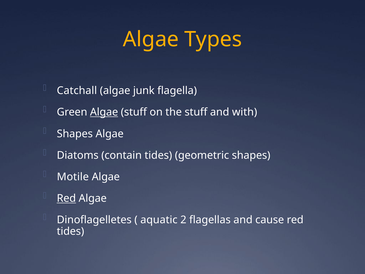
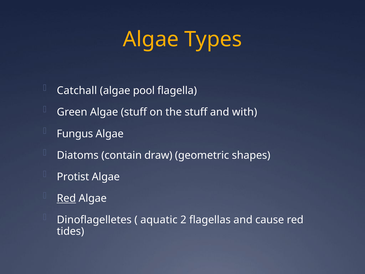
junk: junk -> pool
Algae at (104, 112) underline: present -> none
Shapes at (75, 134): Shapes -> Fungus
contain tides: tides -> draw
Motile: Motile -> Protist
